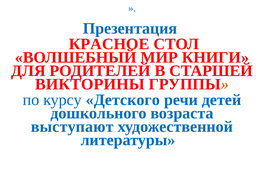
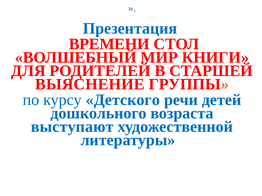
КРАСНОЕ: КРАСНОЕ -> ВРЕМЕНИ
ВИКТОРИНЫ: ВИКТОРИНЫ -> ВЫЯСНЕНИЕ
